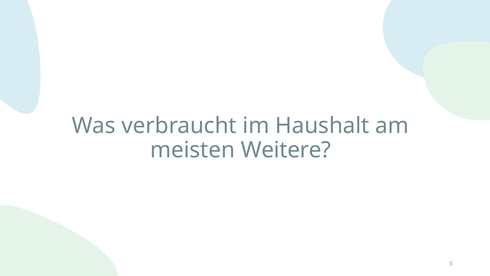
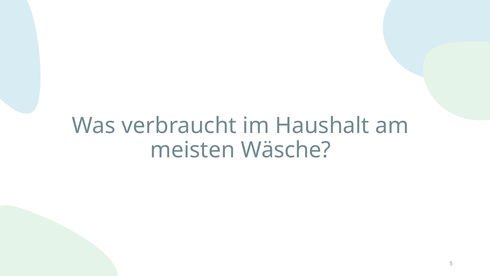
Weitere: Weitere -> Wäsche
